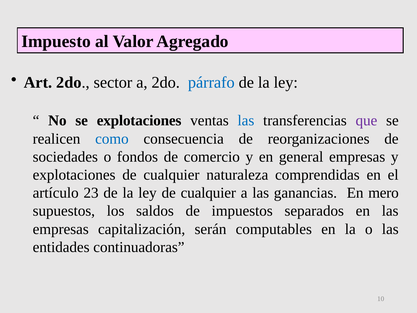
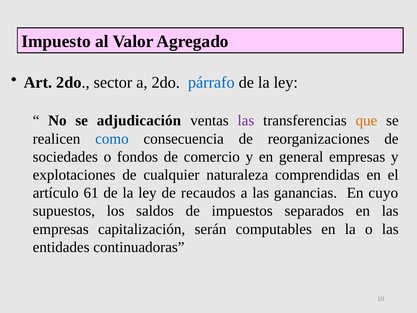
se explotaciones: explotaciones -> adjudicación
las at (246, 121) colour: blue -> purple
que colour: purple -> orange
23: 23 -> 61
ley de cualquier: cualquier -> recaudos
mero: mero -> cuyo
